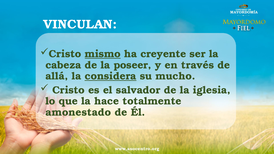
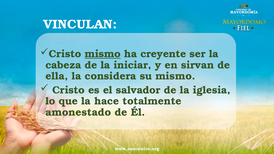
poseer: poseer -> iniciar
través: través -> sirvan
allá: allá -> ella
considera underline: present -> none
su mucho: mucho -> mismo
